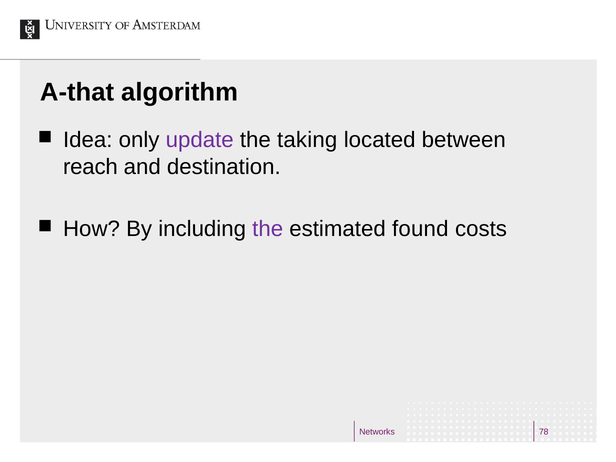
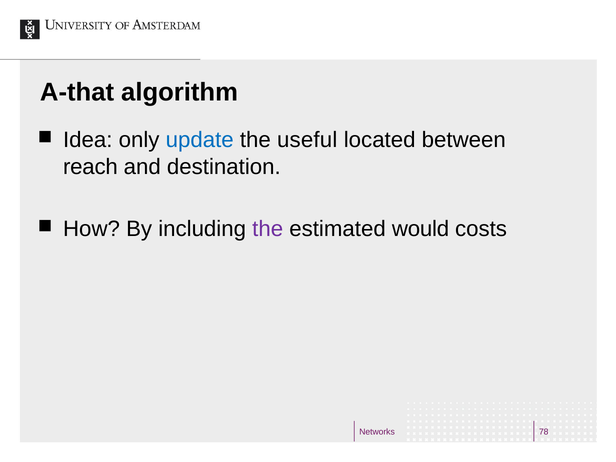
update colour: purple -> blue
taking: taking -> useful
found: found -> would
